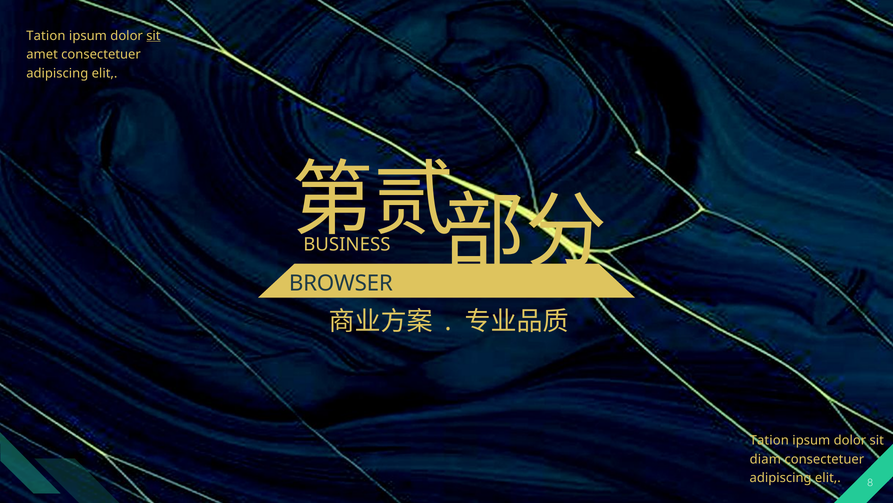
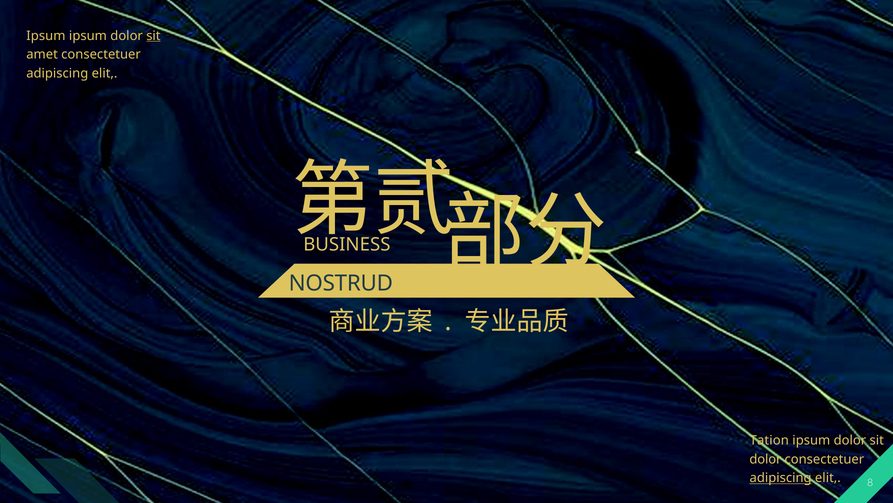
Tation at (46, 36): Tation -> Ipsum
BROWSER: BROWSER -> NOSTRUD
diam at (765, 459): diam -> dolor
adipiscing at (781, 477) underline: none -> present
